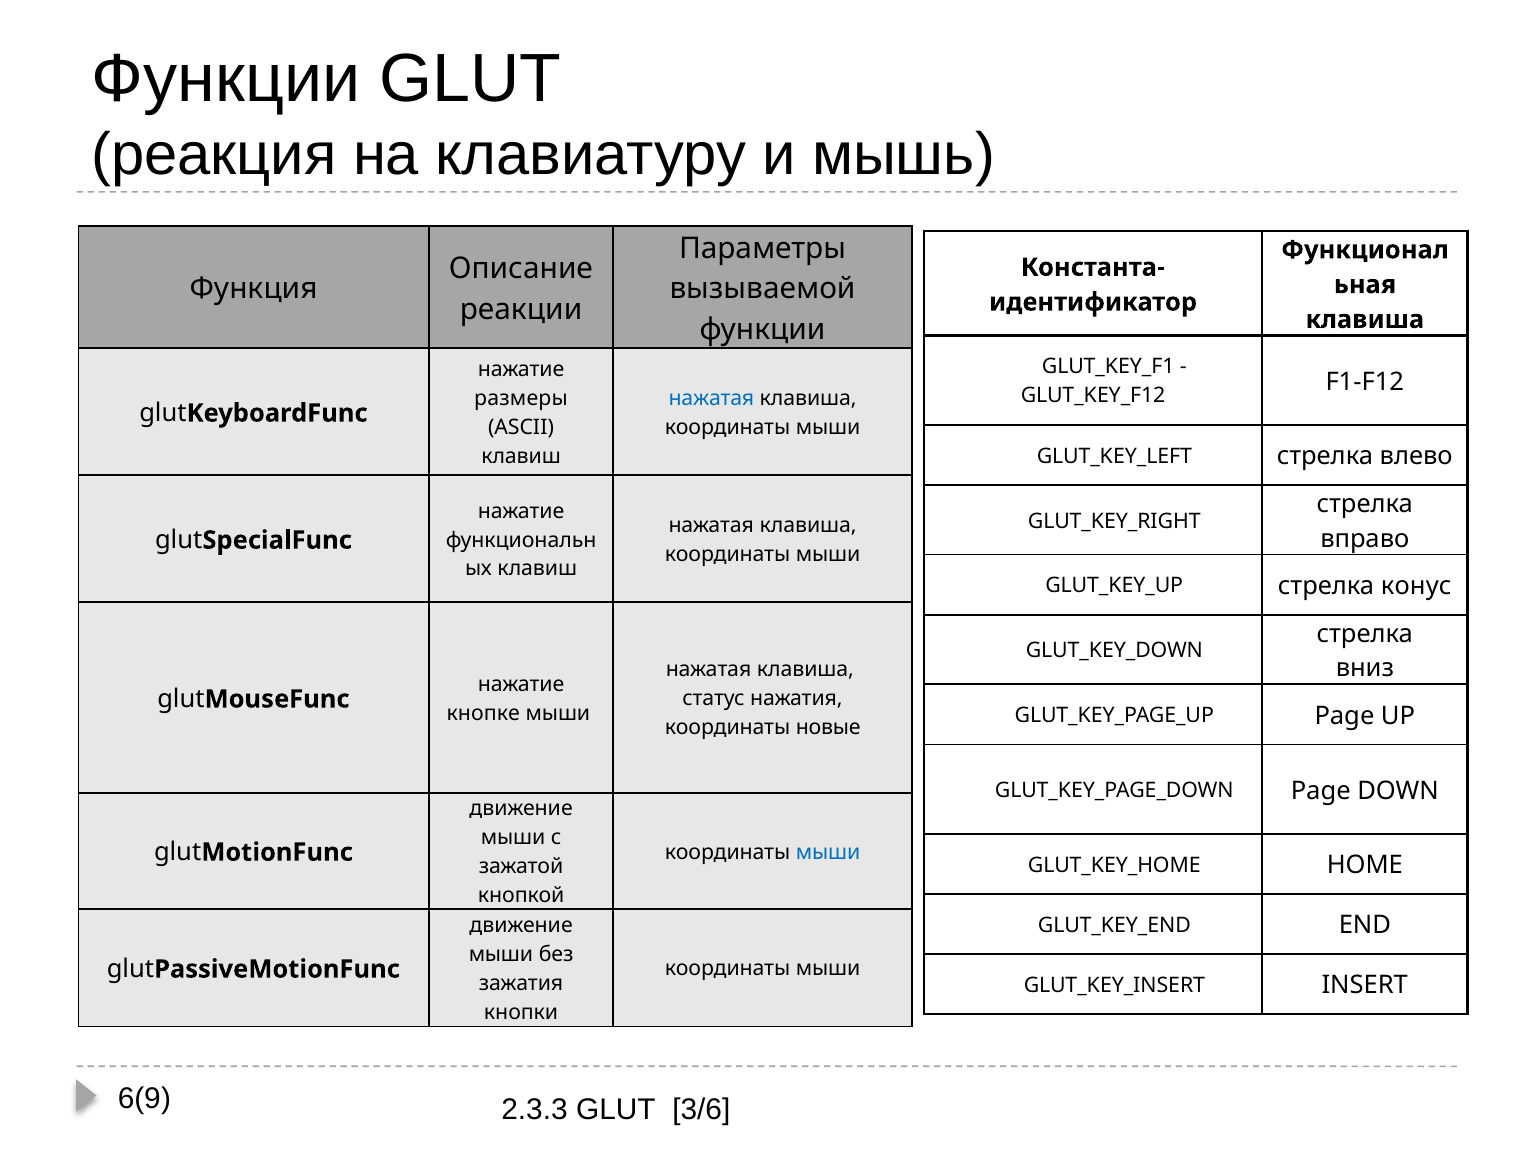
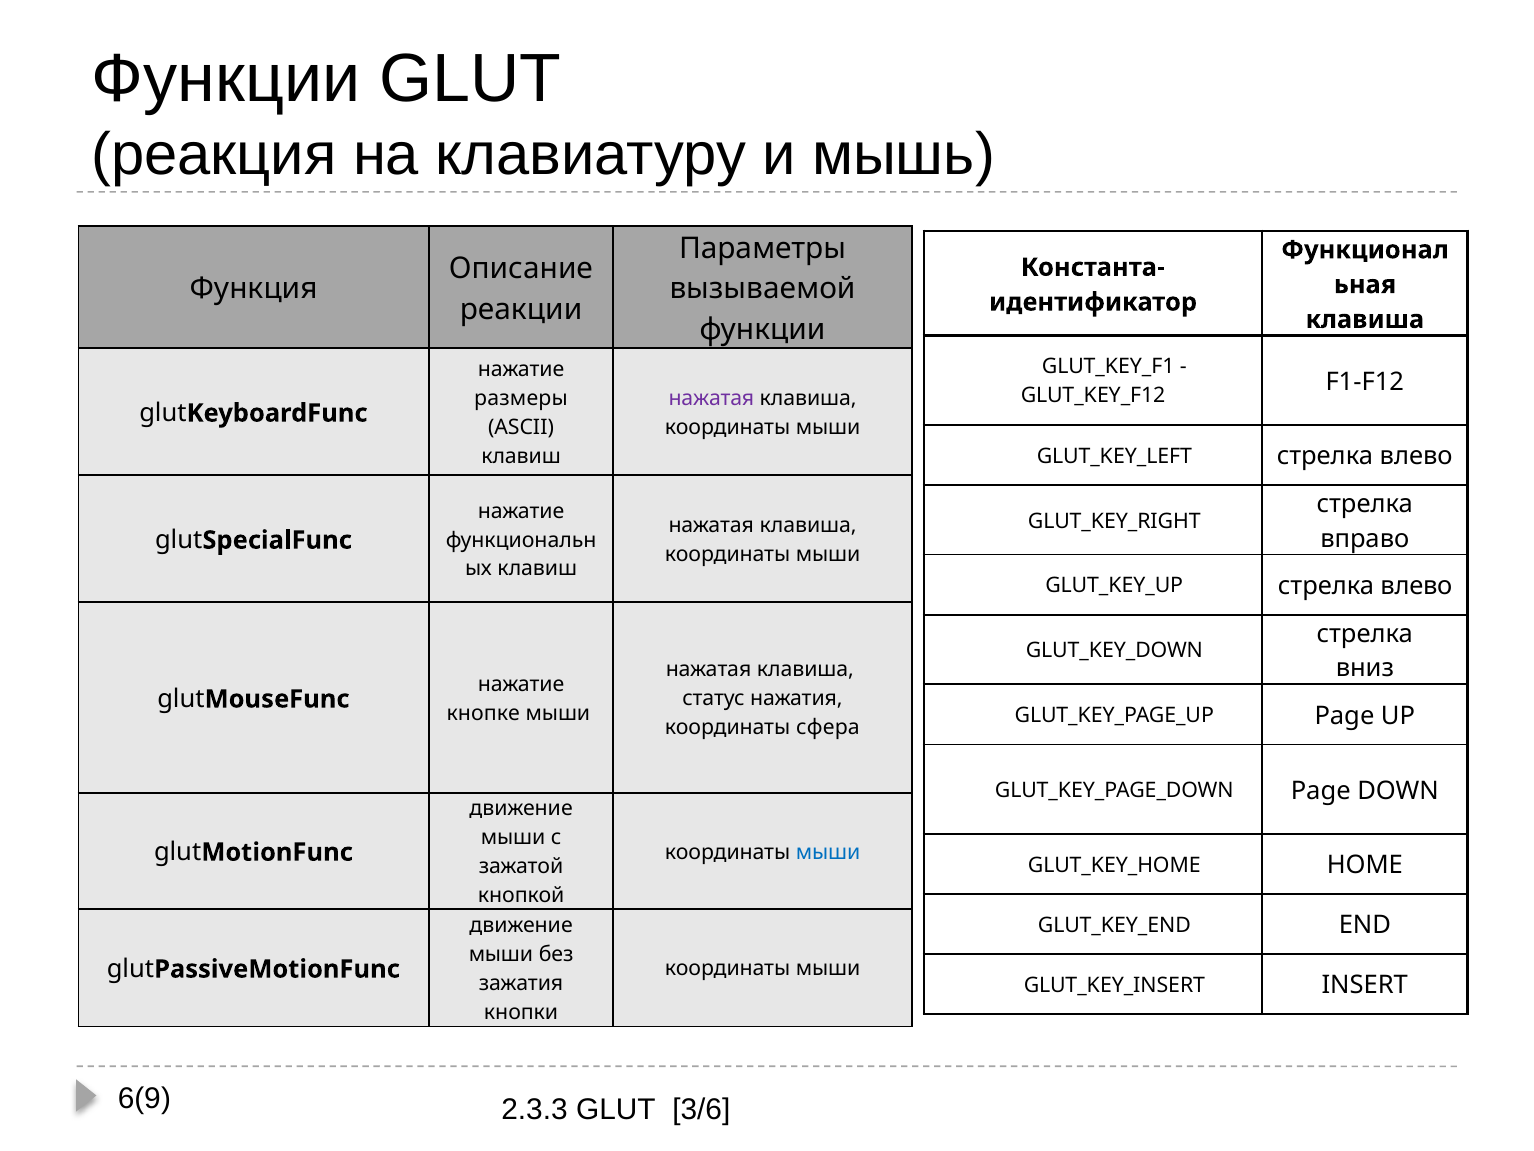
нажатая at (711, 398) colour: blue -> purple
конус at (1416, 586): конус -> влево
новые: новые -> сфера
